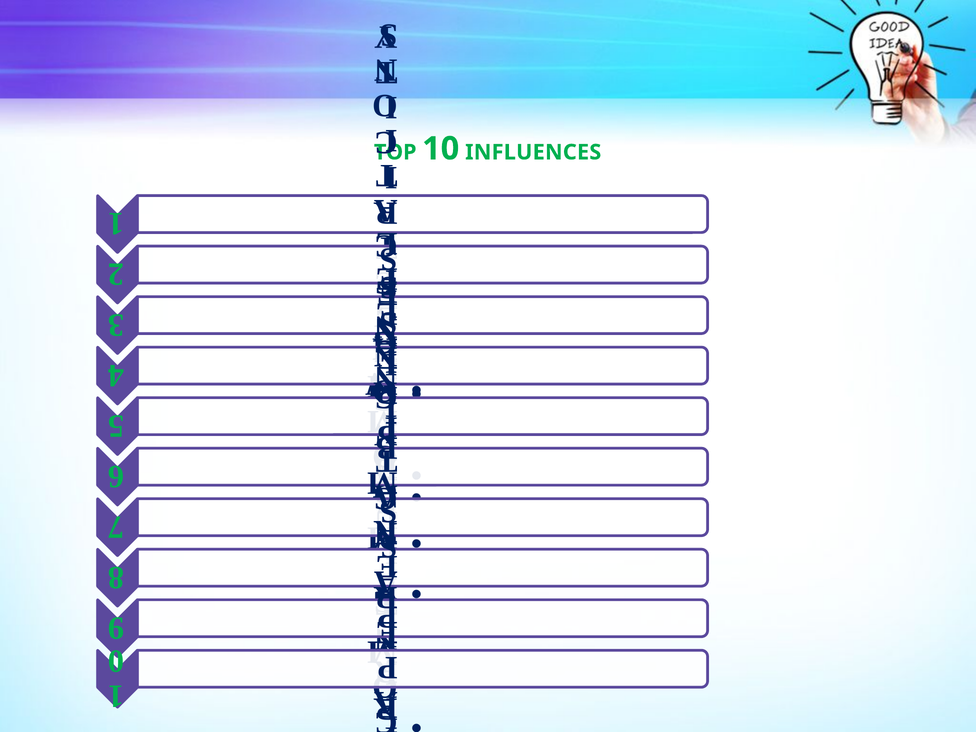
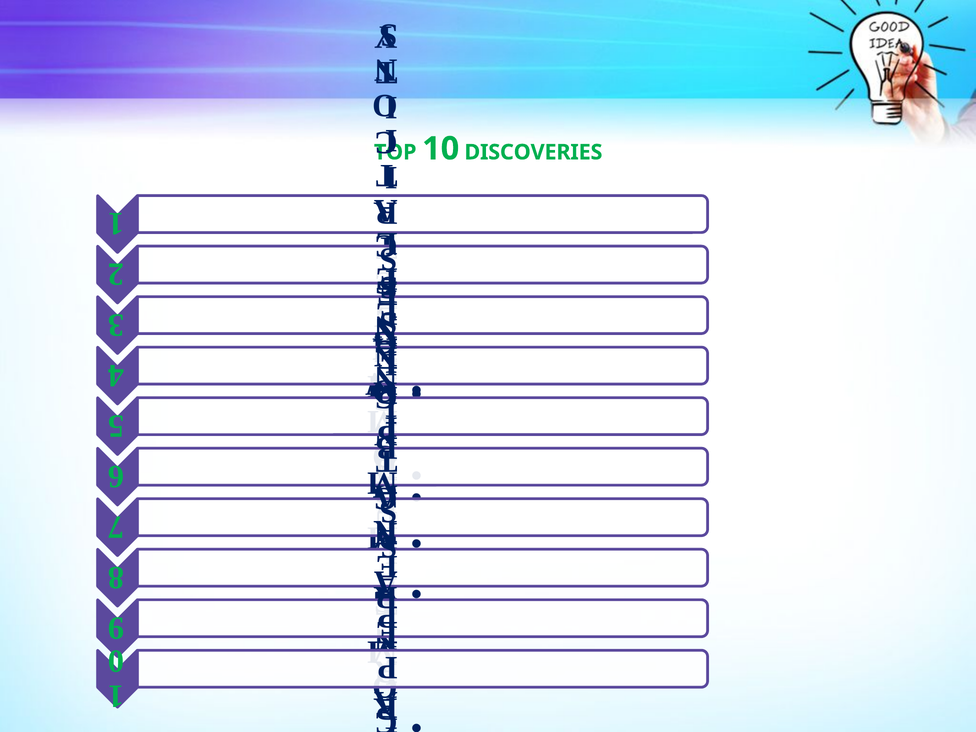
INFLUENCES: INFLUENCES -> DISCOVERIES
